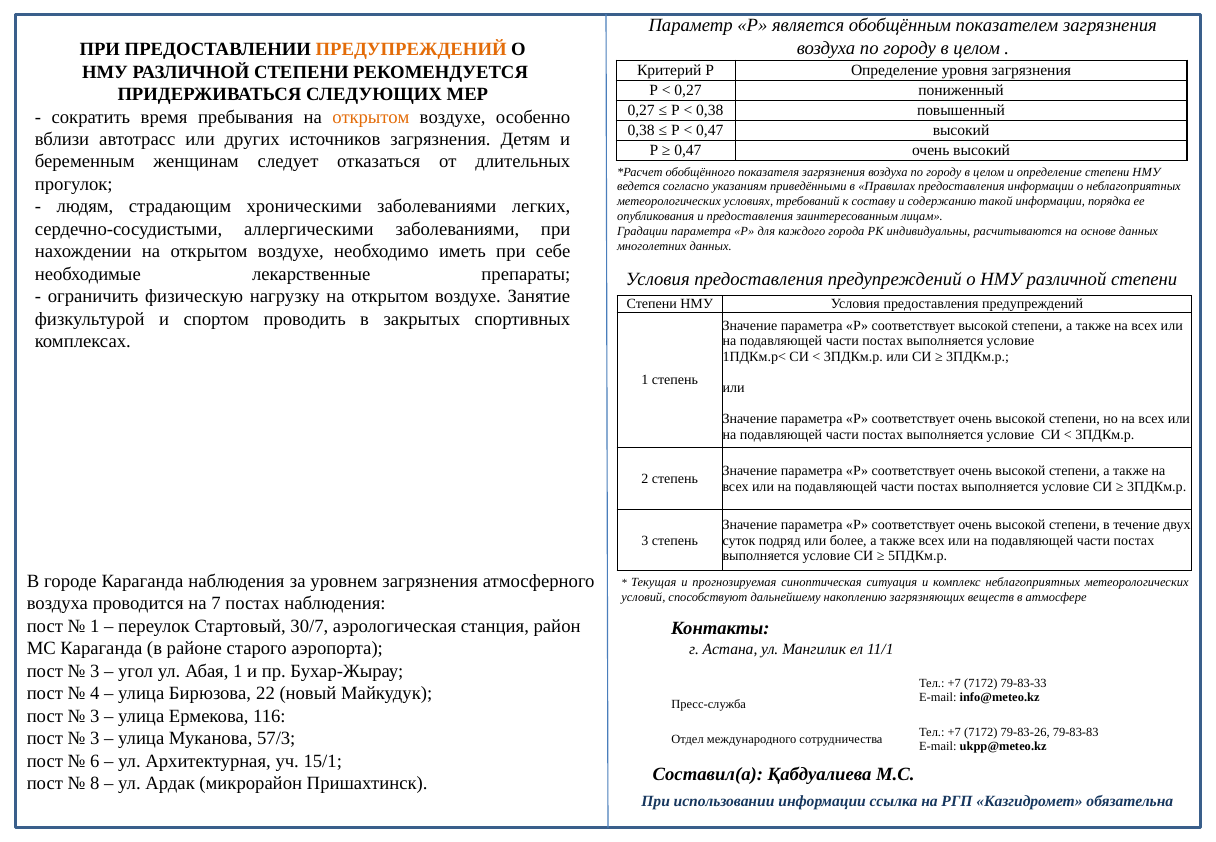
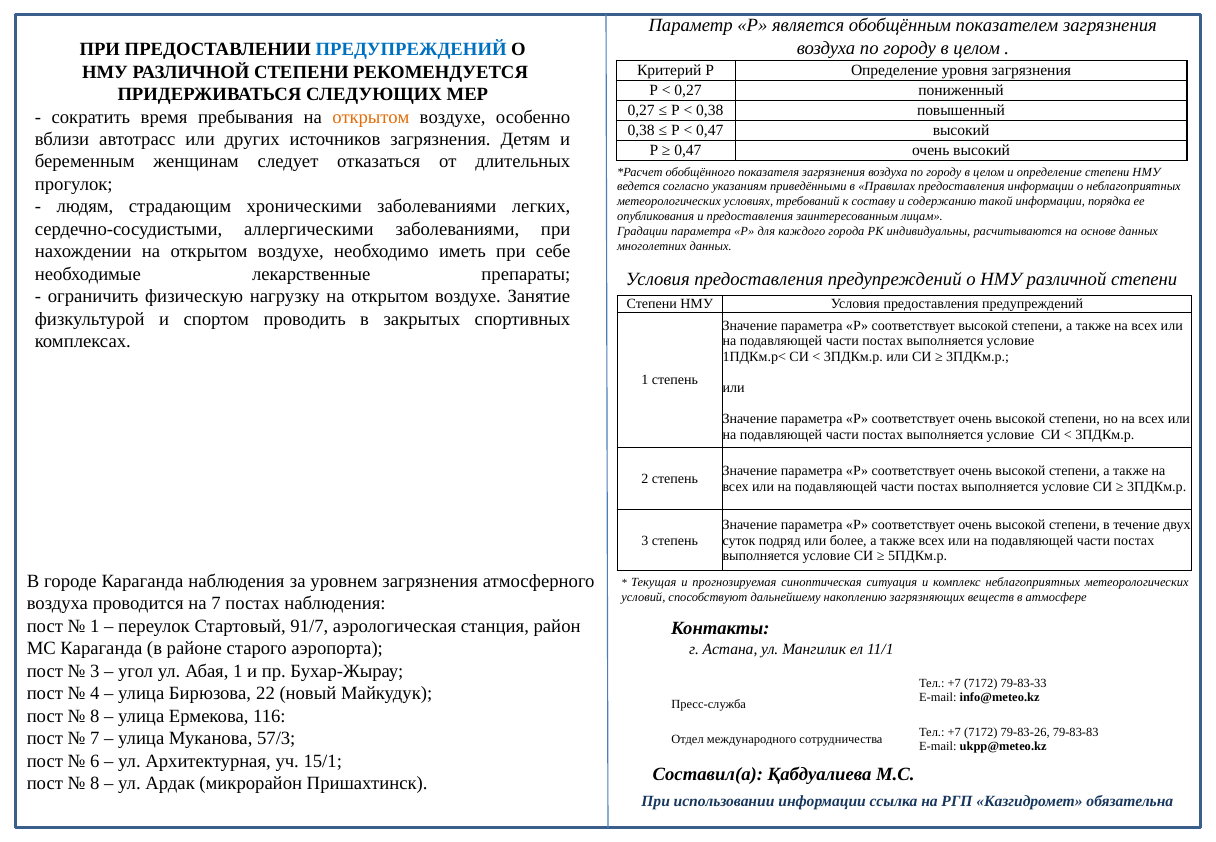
ПРЕДУПРЕЖДЕНИЙ at (411, 50) colour: orange -> blue
30/7: 30/7 -> 91/7
3 at (95, 716): 3 -> 8
3 at (95, 738): 3 -> 7
